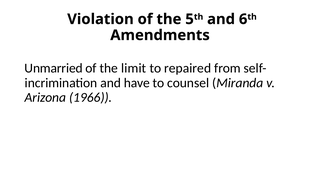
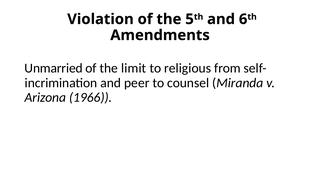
repaired: repaired -> religious
have: have -> peer
